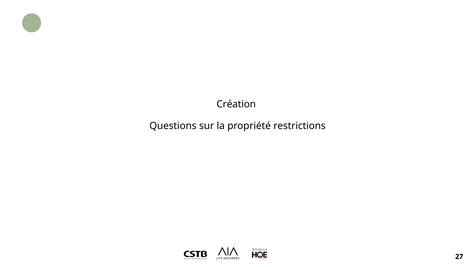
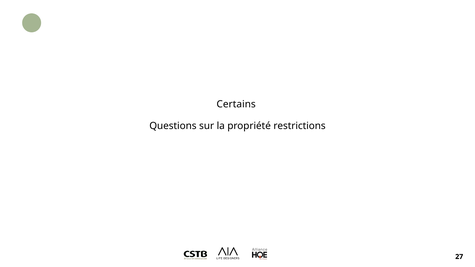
Création: Création -> Certains
